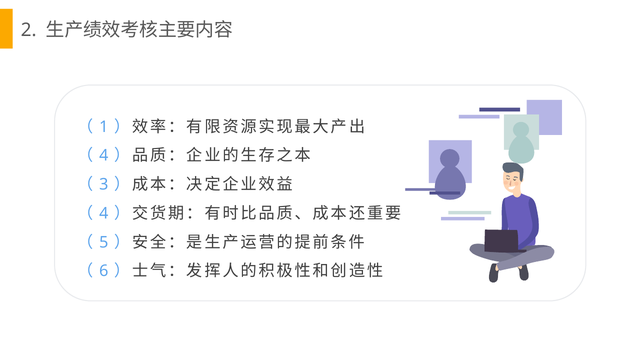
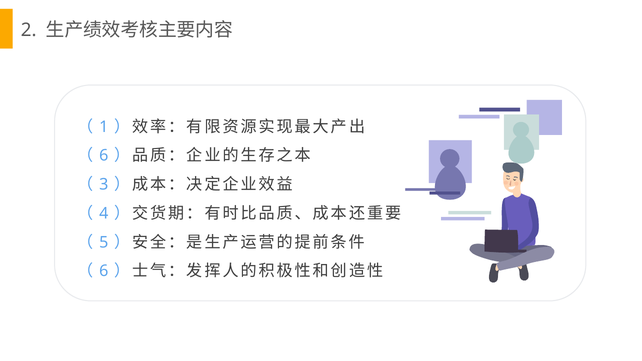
4 at (104, 156): 4 -> 6
